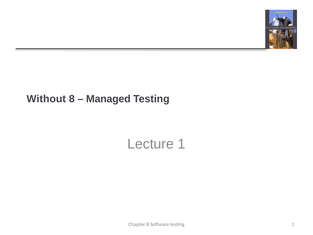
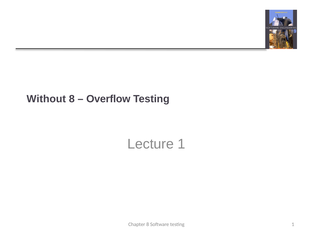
Managed: Managed -> Overflow
